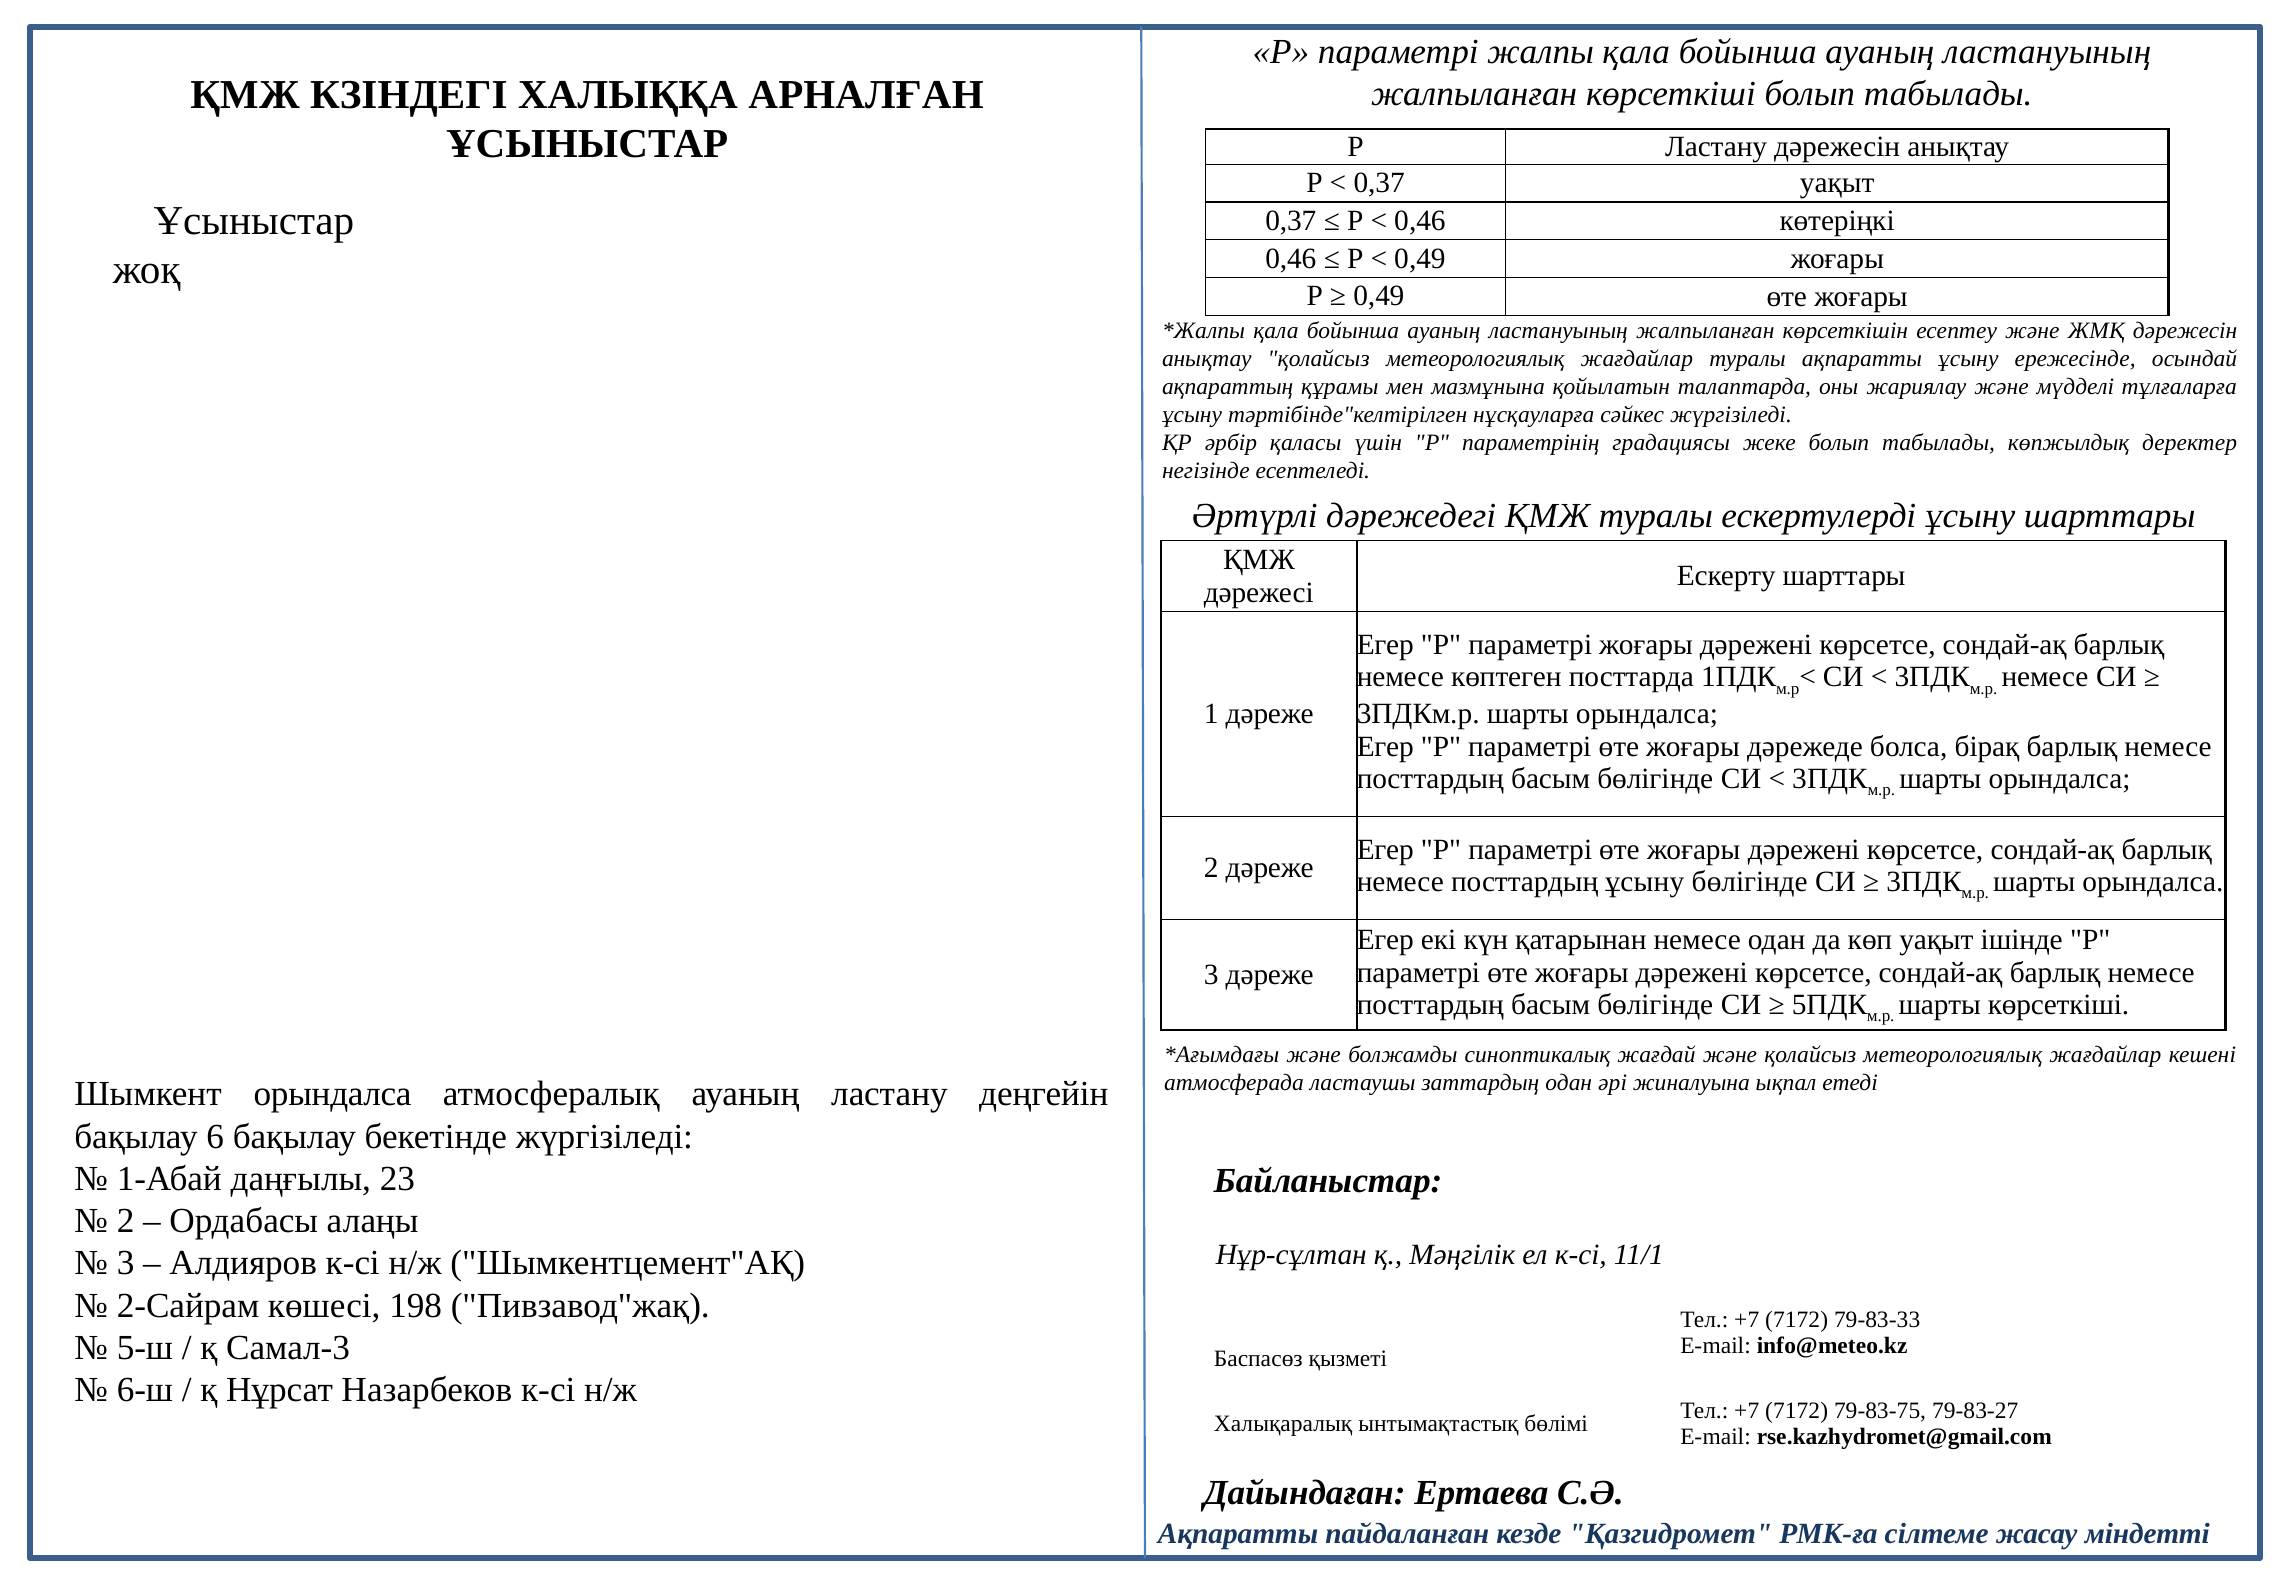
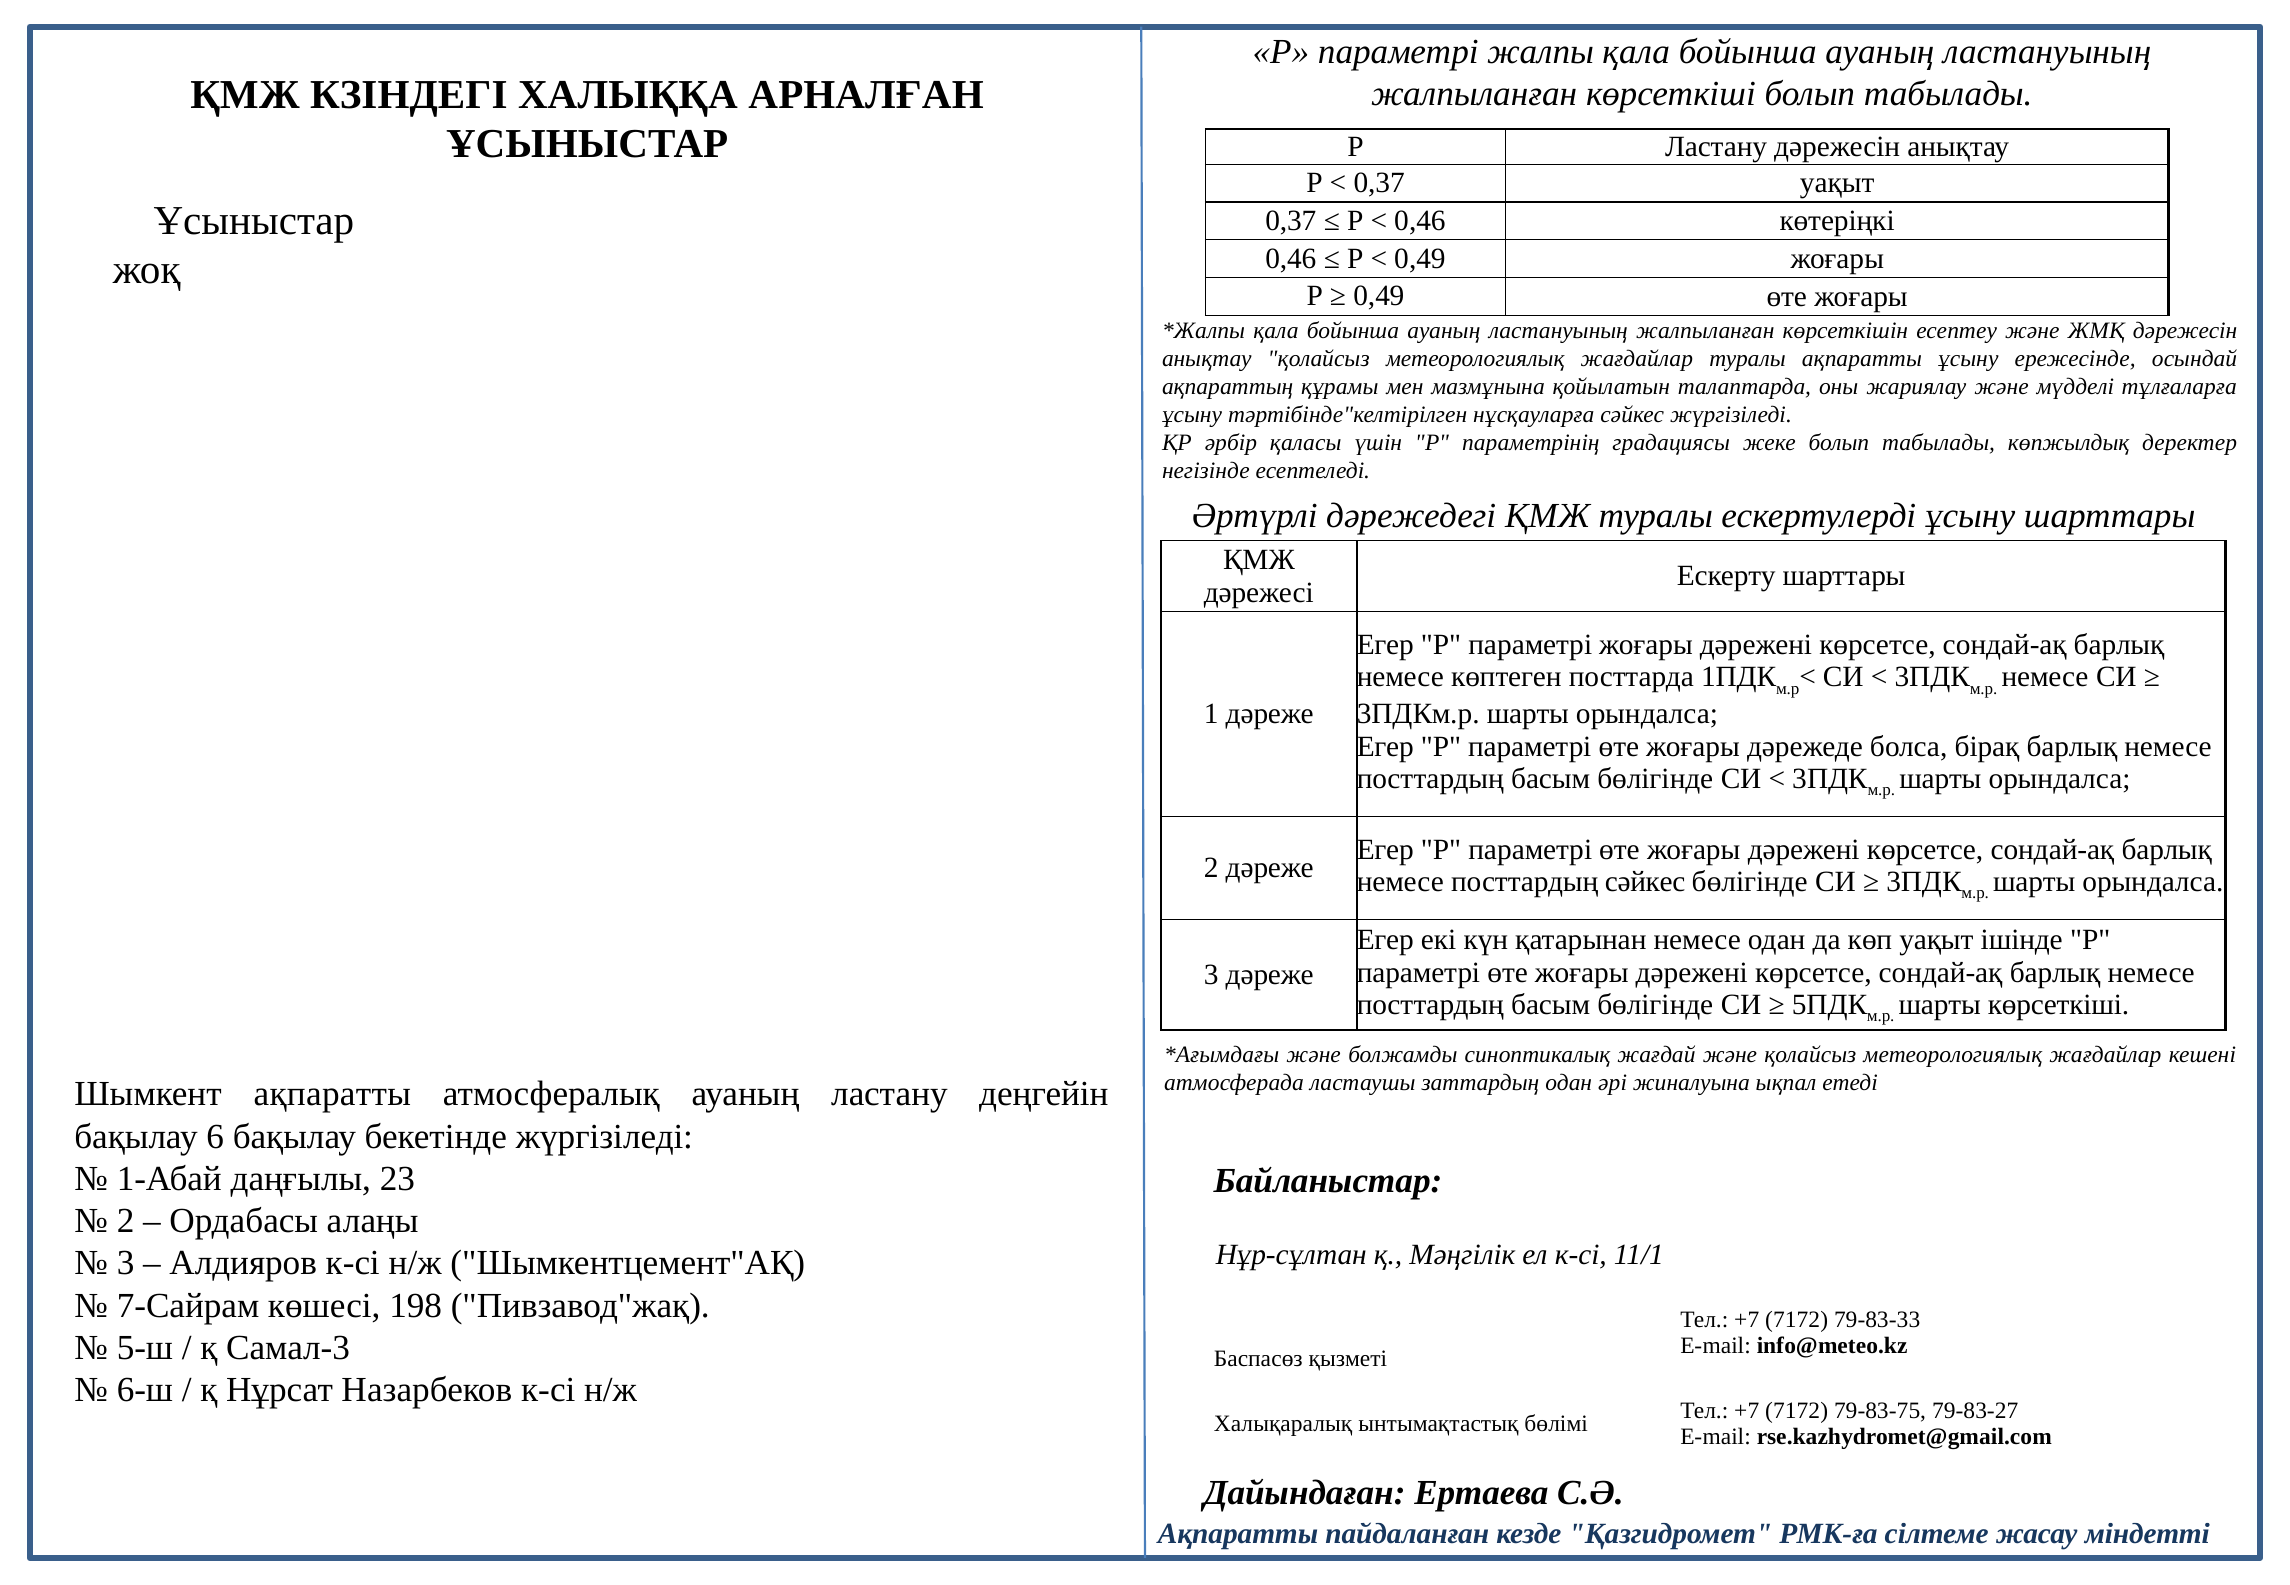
посттардың ұсыну: ұсыну -> сәйкес
Шымкент орындалса: орындалса -> ақпаратты
2-Сайрам: 2-Сайрам -> 7-Сайрам
